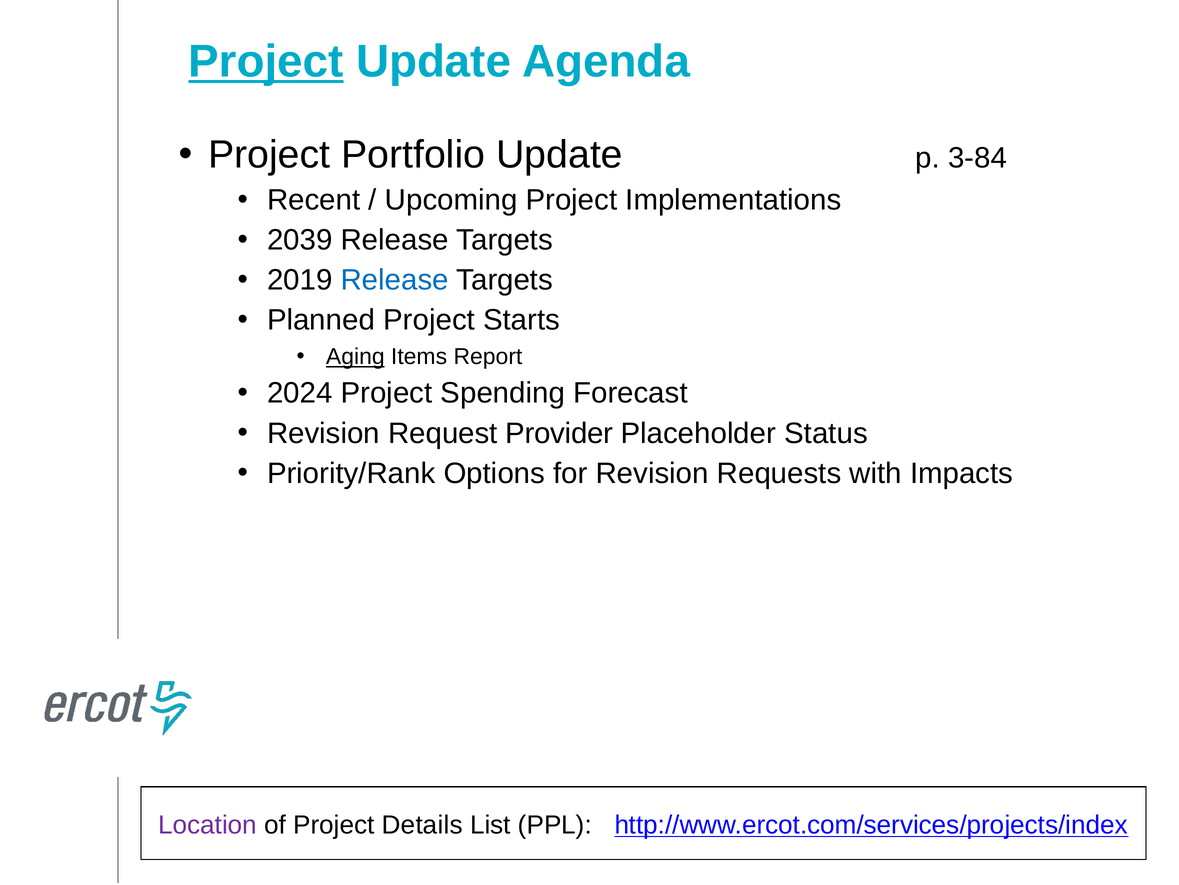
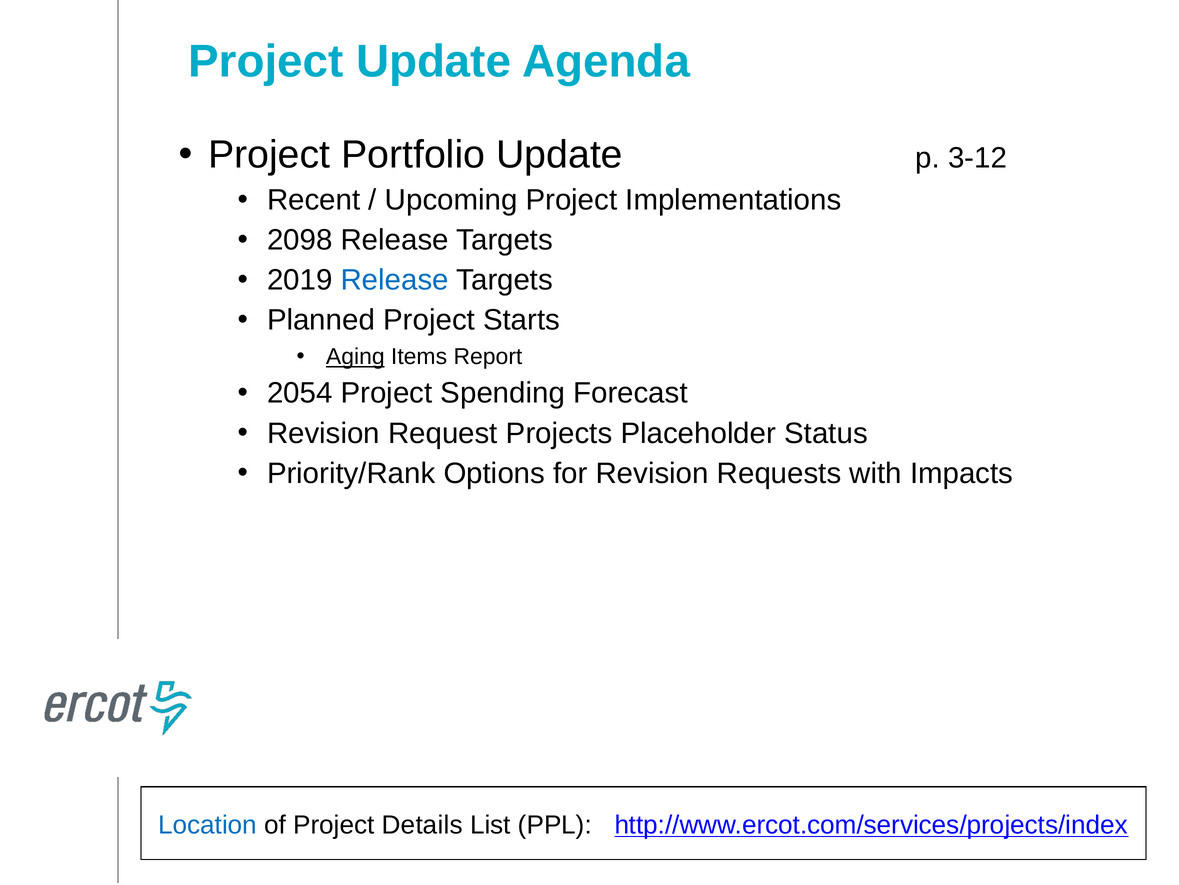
Project at (266, 62) underline: present -> none
3-84: 3-84 -> 3-12
2039: 2039 -> 2098
2024: 2024 -> 2054
Provider: Provider -> Projects
Location colour: purple -> blue
